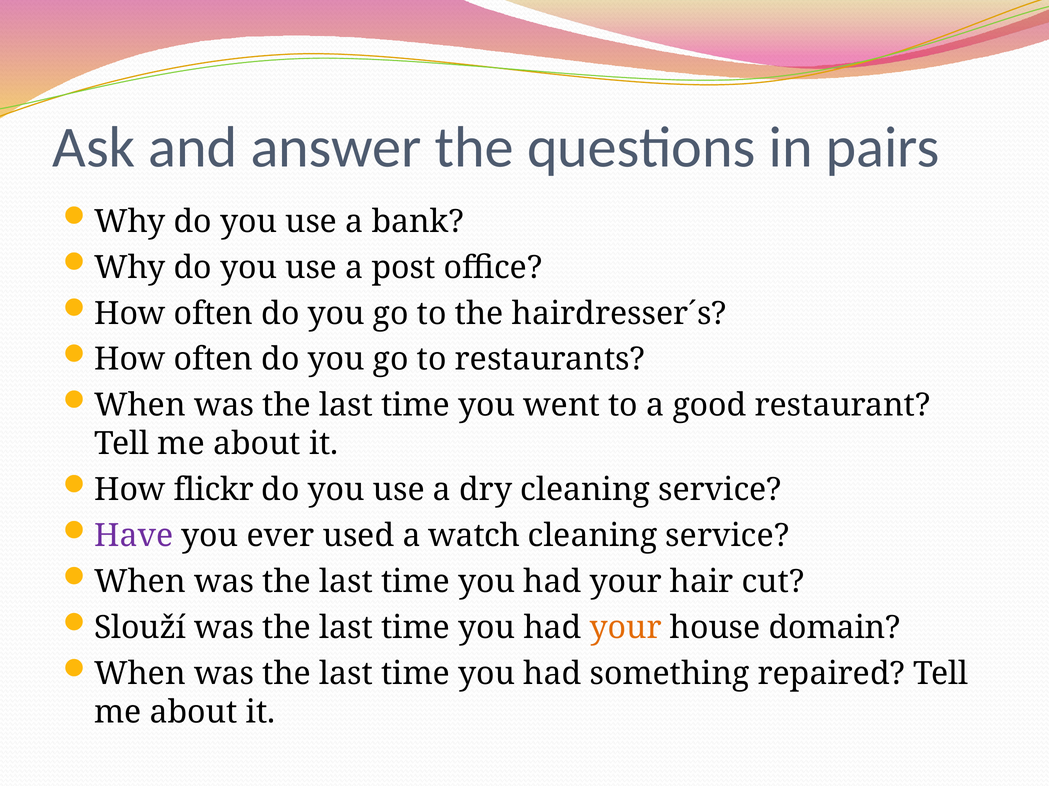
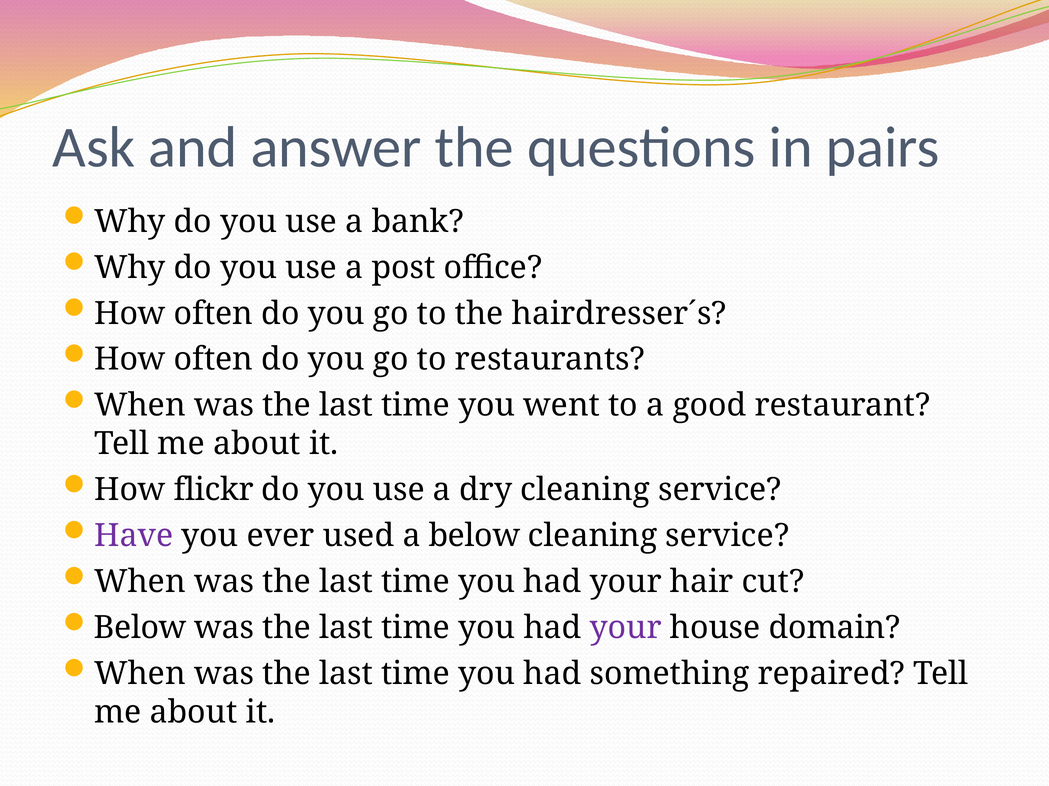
a watch: watch -> below
Slouží at (140, 628): Slouží -> Below
your at (626, 628) colour: orange -> purple
